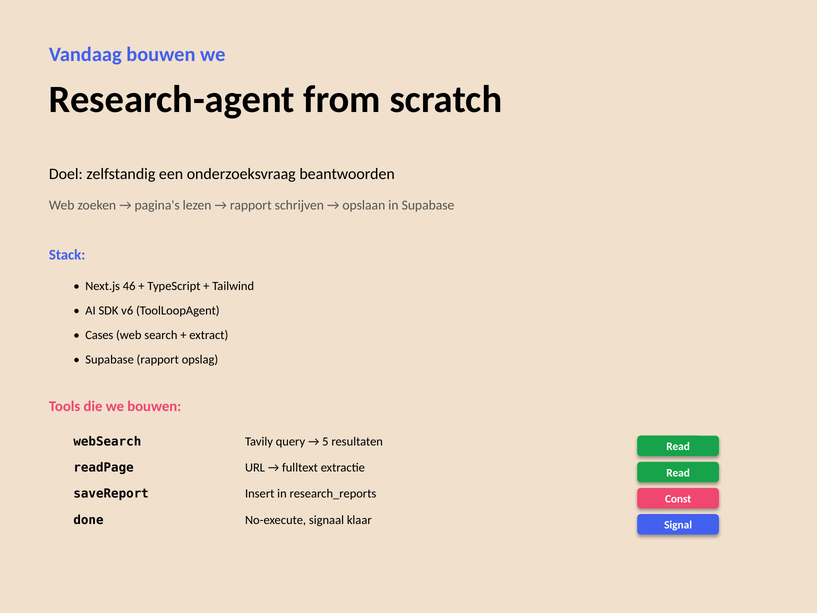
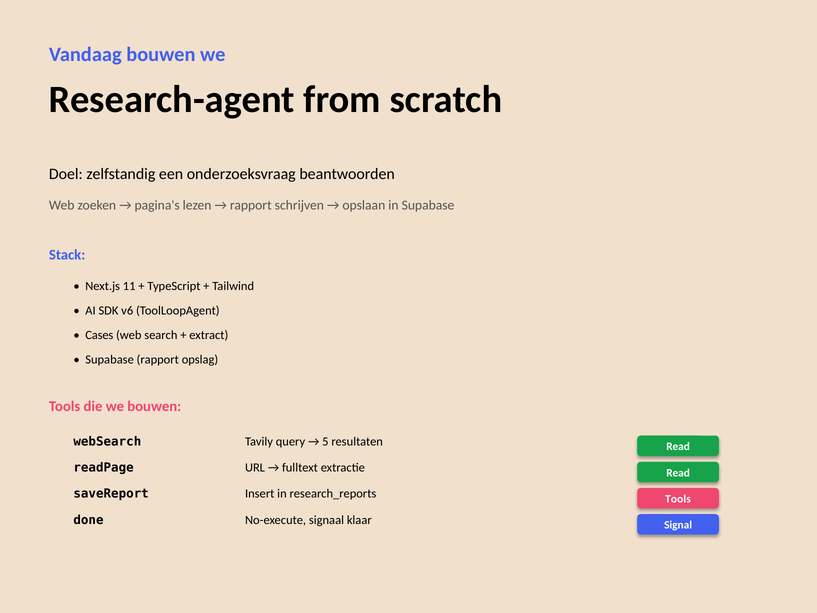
46: 46 -> 11
research_reports Const: Const -> Tools
